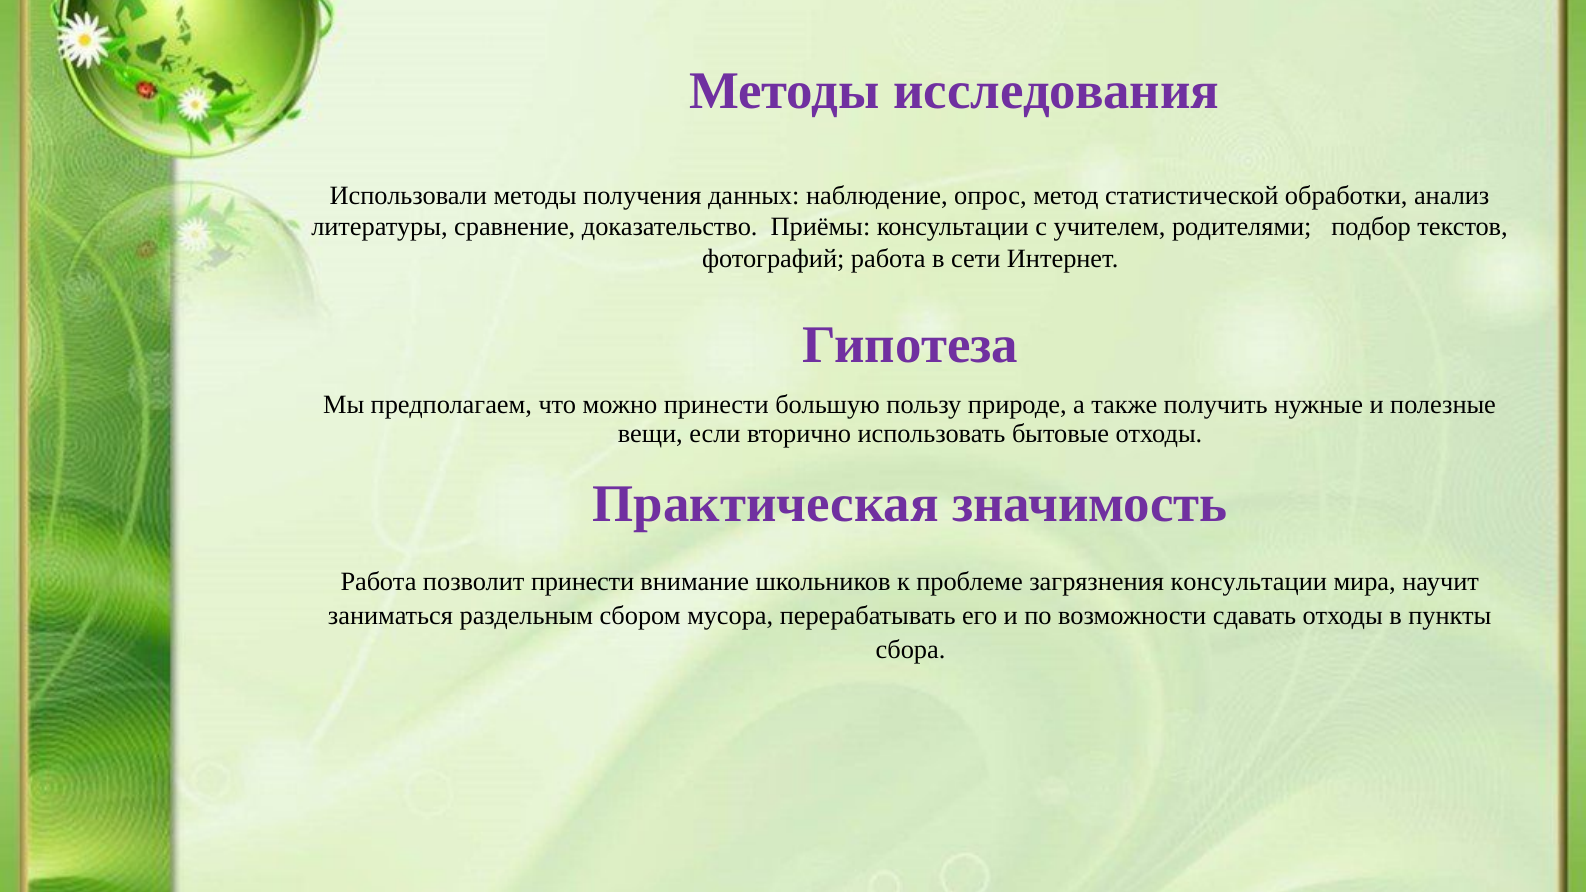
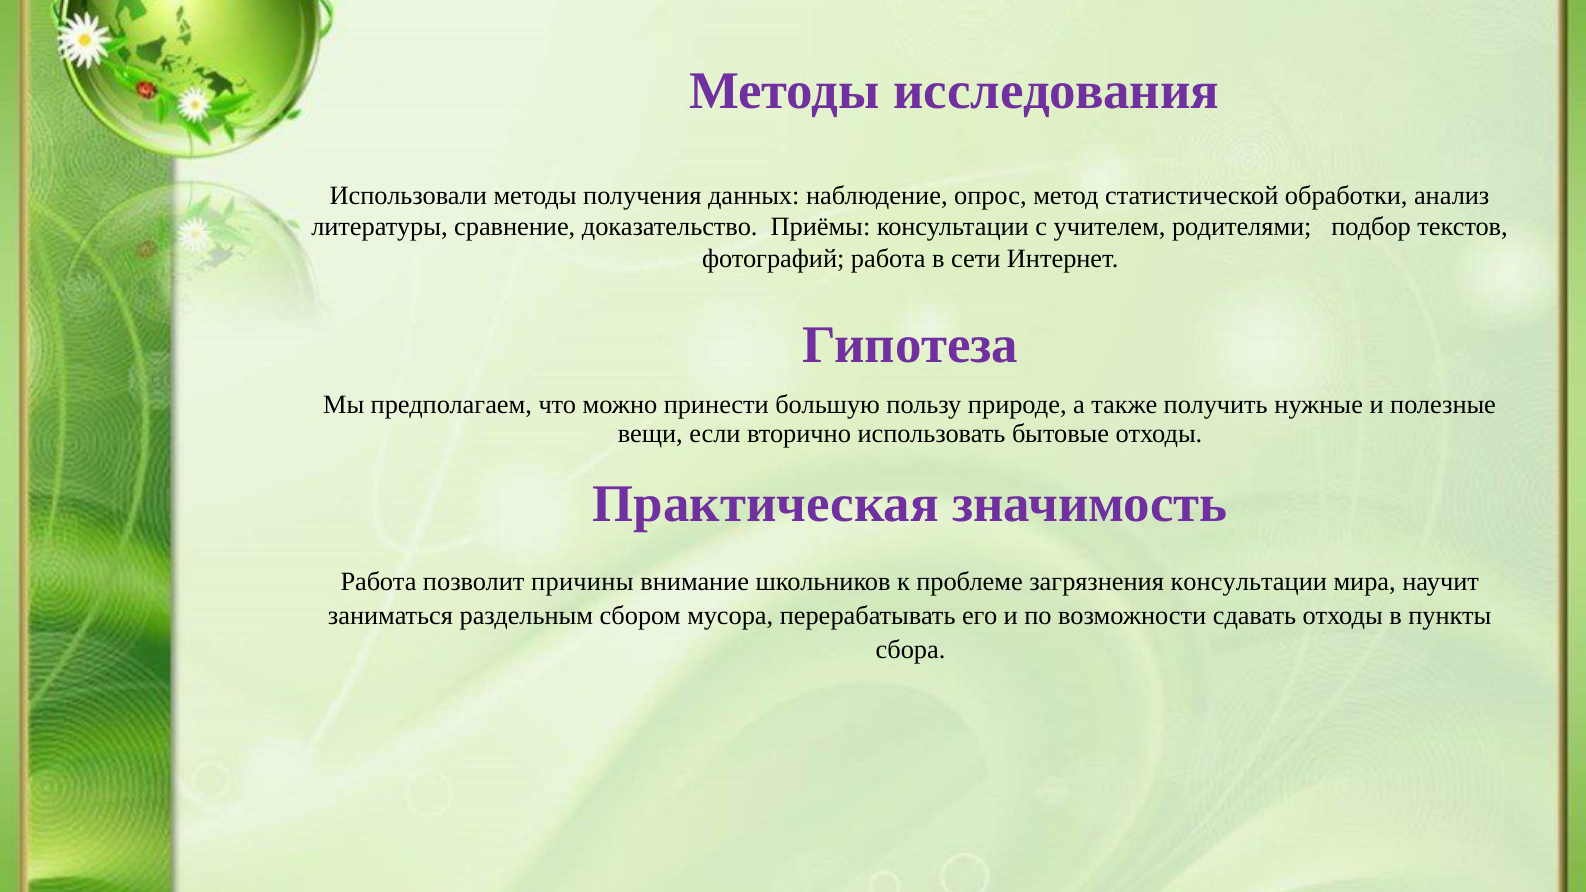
позволит принести: принести -> причины
